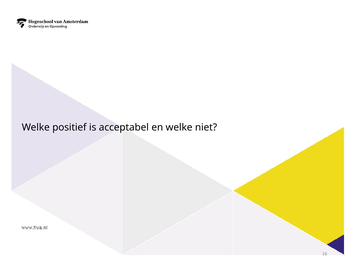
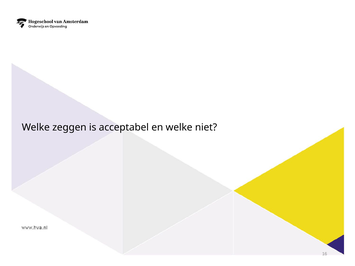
positief: positief -> zeggen
